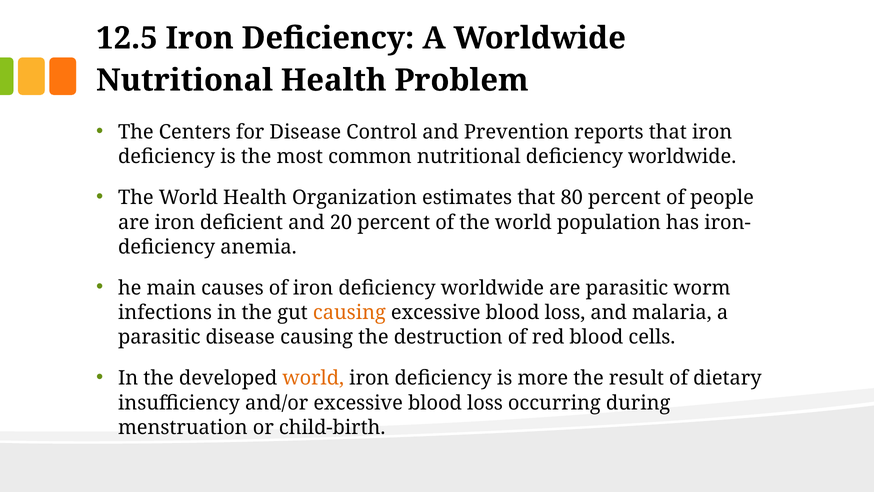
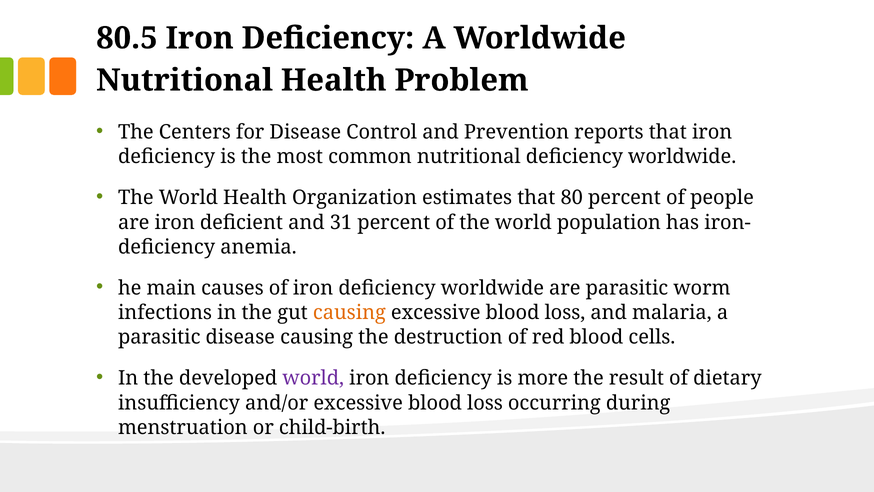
12.5: 12.5 -> 80.5
20: 20 -> 31
world at (313, 378) colour: orange -> purple
